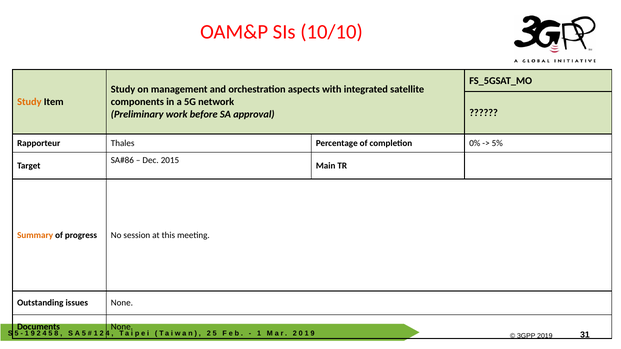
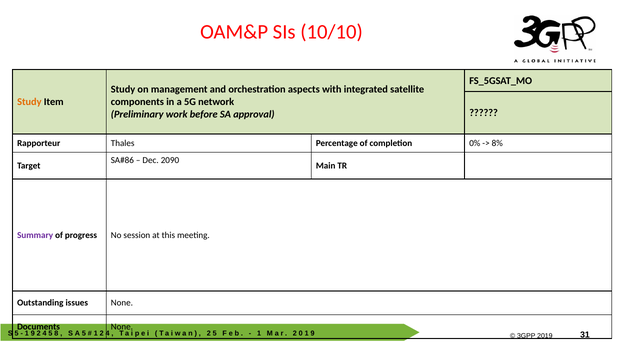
5%: 5% -> 8%
2015: 2015 -> 2090
Summary colour: orange -> purple
